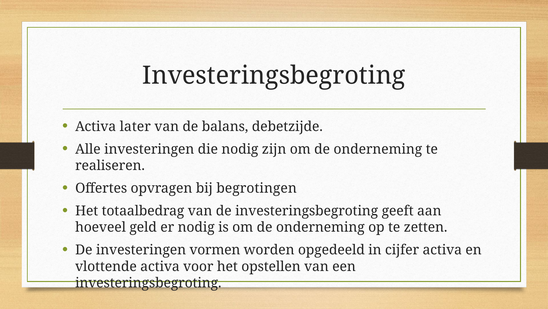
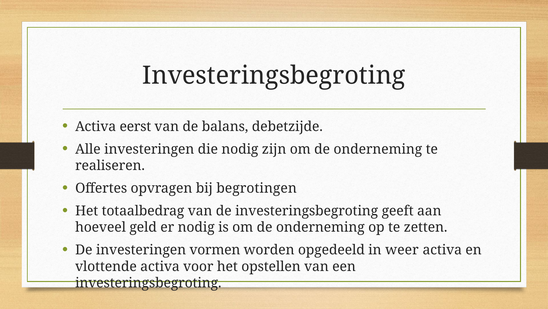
later: later -> eerst
cijfer: cijfer -> weer
